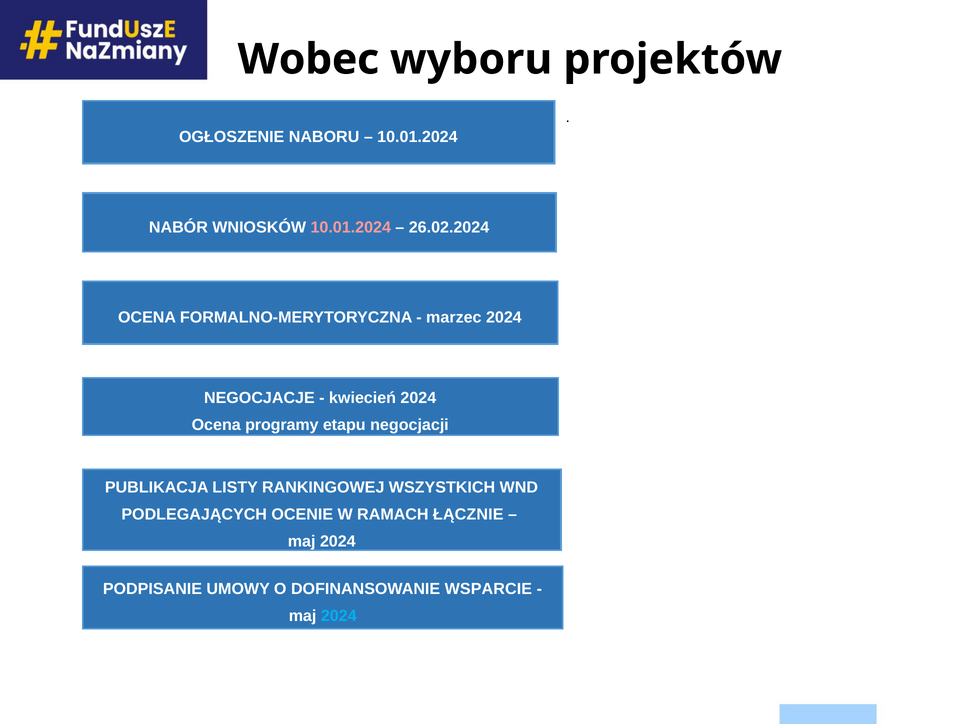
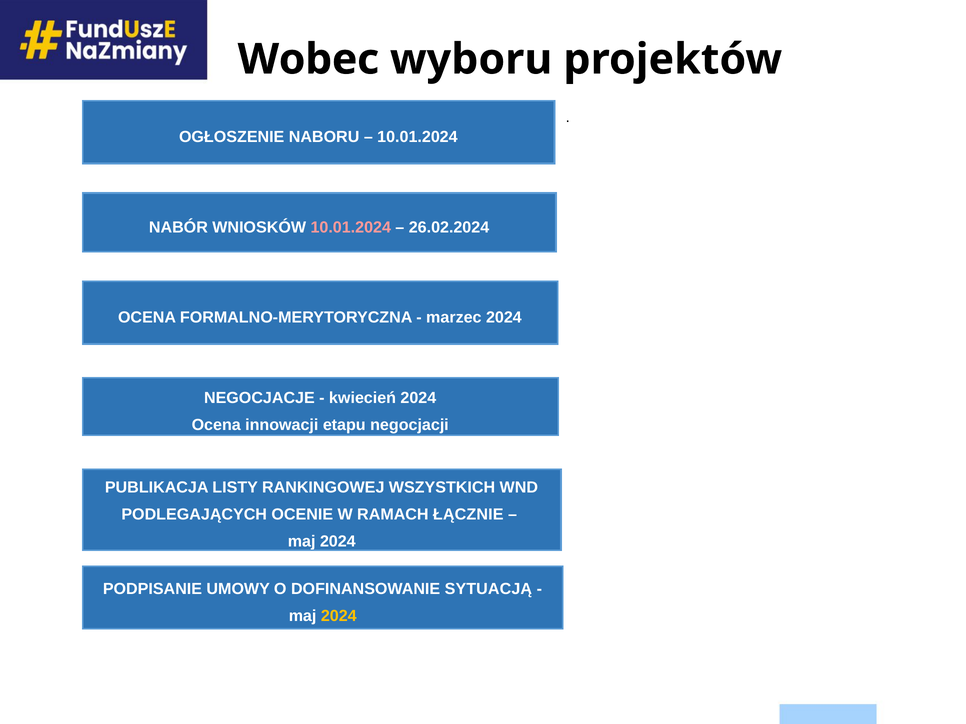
programy: programy -> innowacji
WSPARCIE: WSPARCIE -> SYTUACJĄ
2024 at (339, 616) colour: light blue -> yellow
